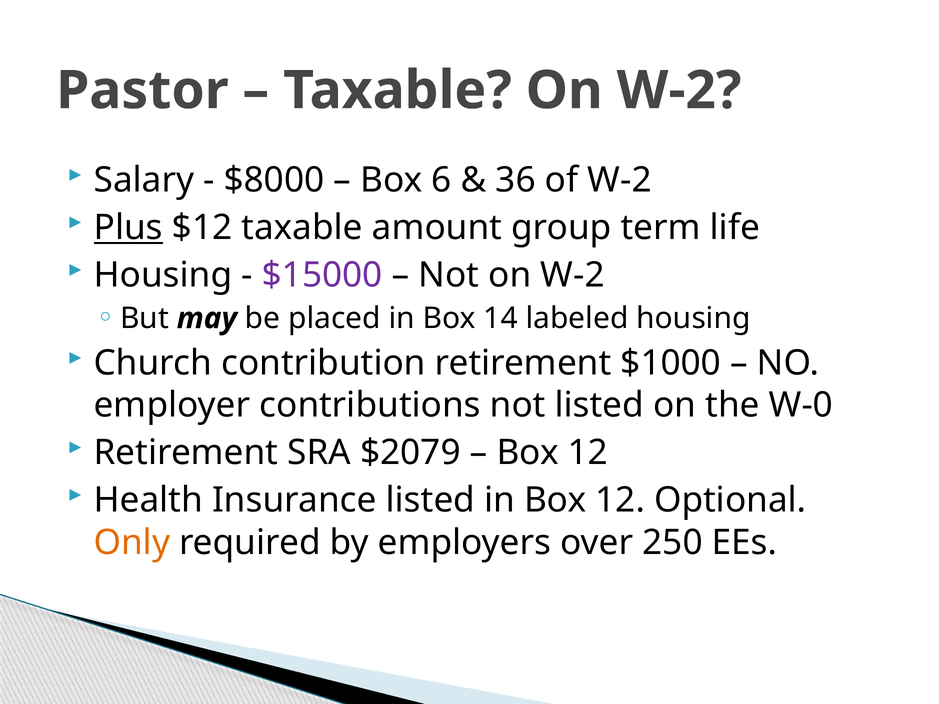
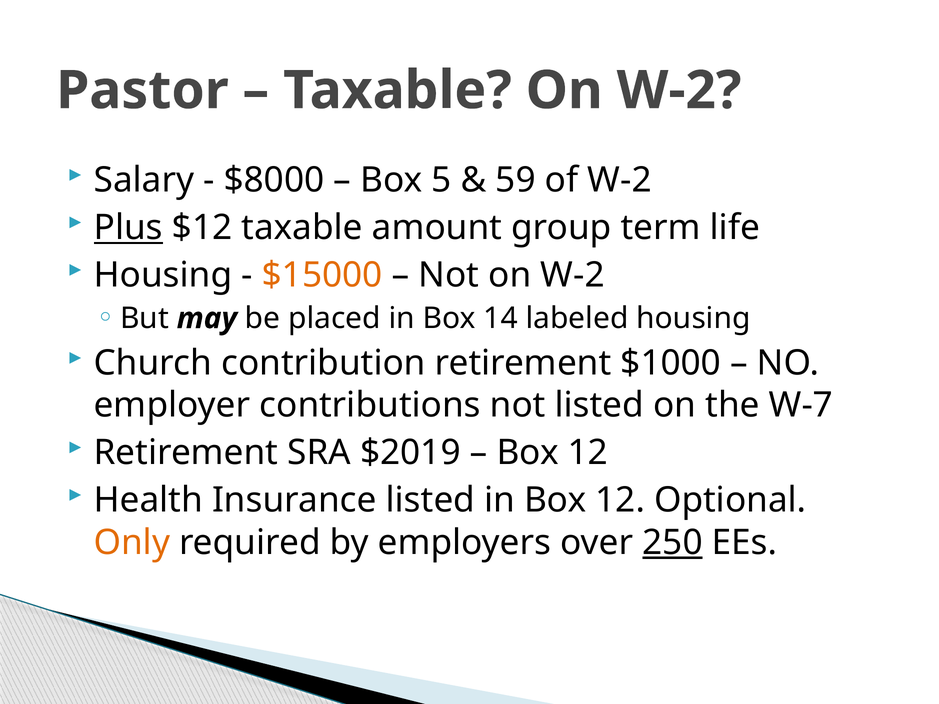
6: 6 -> 5
36: 36 -> 59
$15000 colour: purple -> orange
W-0: W-0 -> W-7
$2079: $2079 -> $2019
250 underline: none -> present
